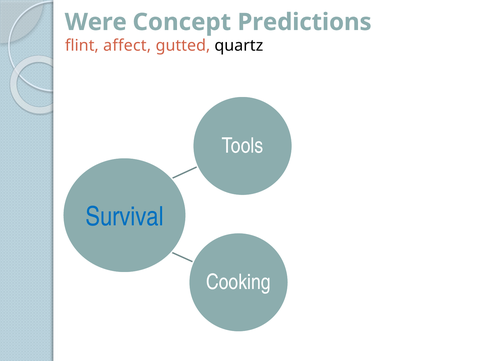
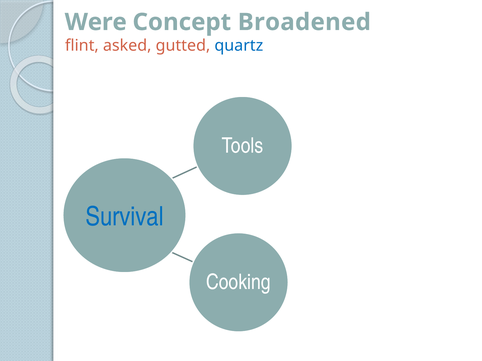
Predictions: Predictions -> Broadened
affect: affect -> asked
quartz colour: black -> blue
